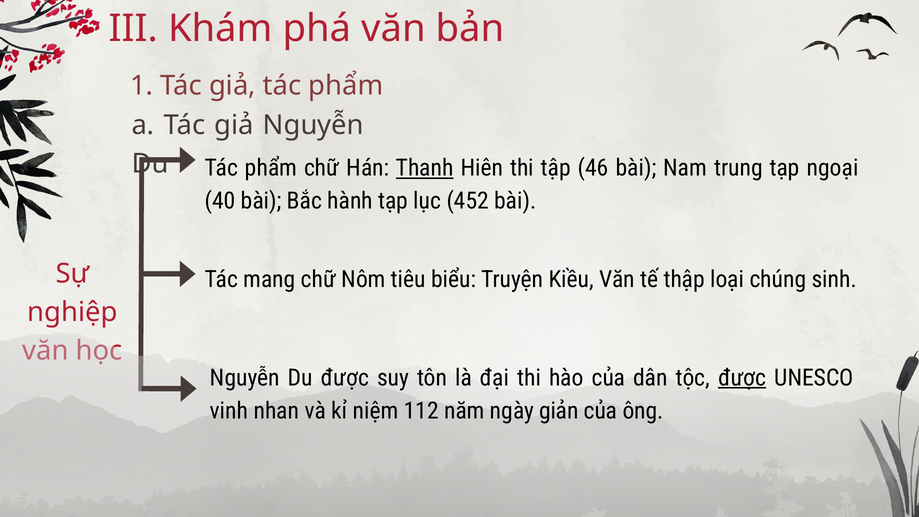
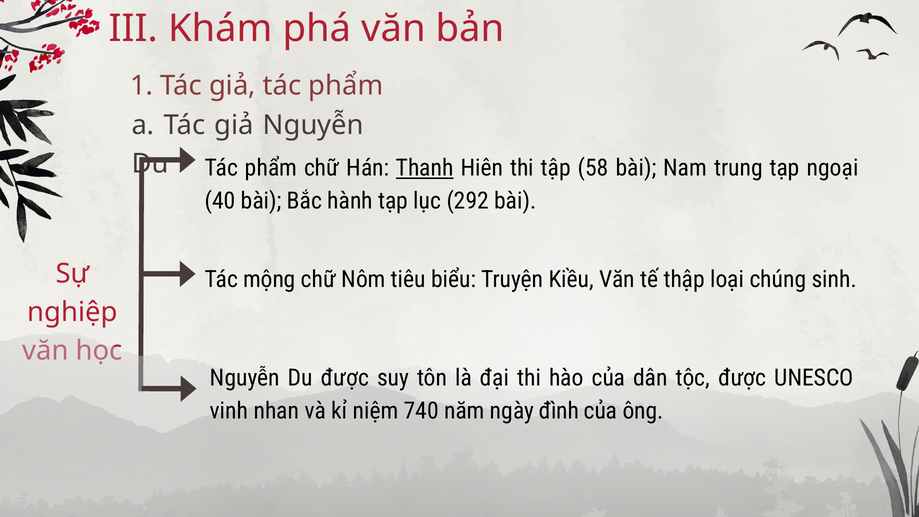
46: 46 -> 58
452: 452 -> 292
mang: mang -> mộng
được at (742, 378) underline: present -> none
112: 112 -> 740
giản: giản -> đình
